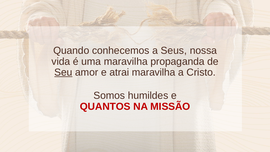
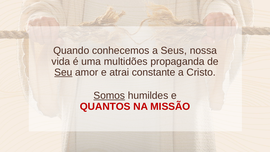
uma maravilha: maravilha -> multidões
atrai maravilha: maravilha -> constante
Somos underline: none -> present
